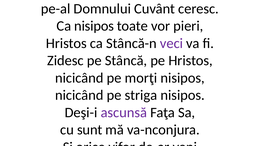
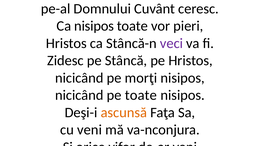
pe striga: striga -> toate
ascunsă colour: purple -> orange
cu sunt: sunt -> veni
